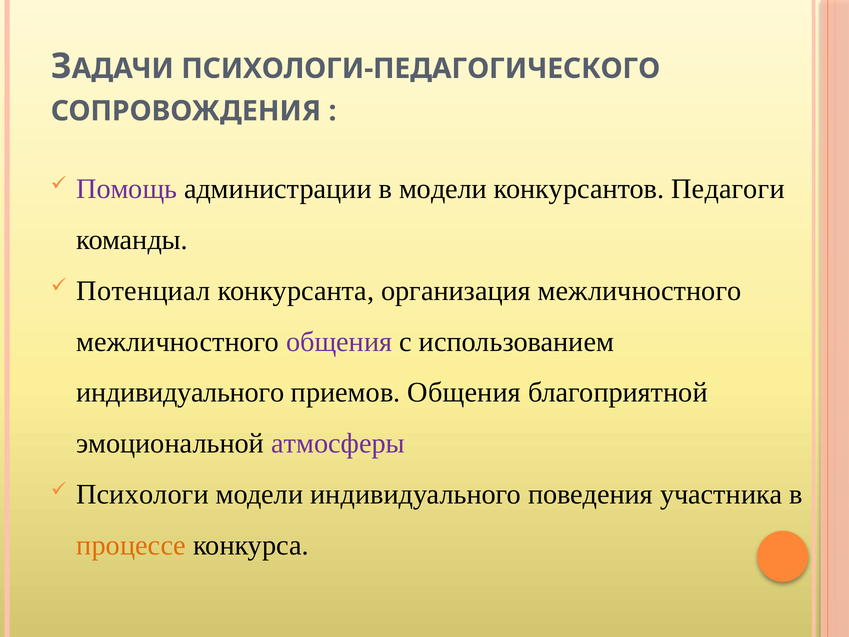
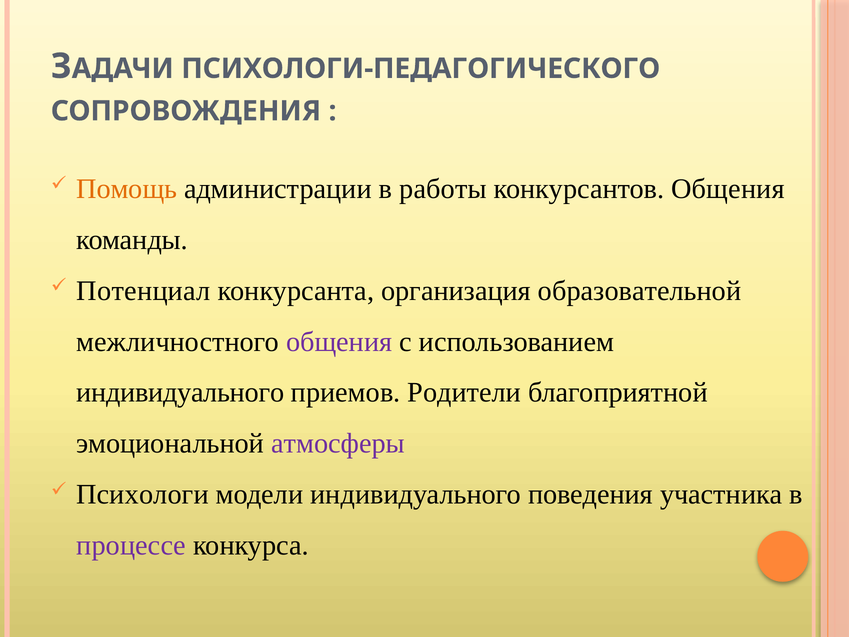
Помощь colour: purple -> orange
в модели: модели -> работы
конкурсантов Педагоги: Педагоги -> Общения
организация межличностного: межличностного -> образовательной
приемов Общения: Общения -> Родители
процессе colour: orange -> purple
